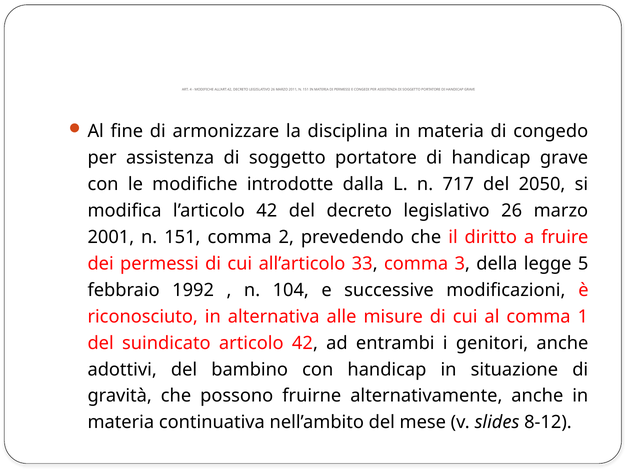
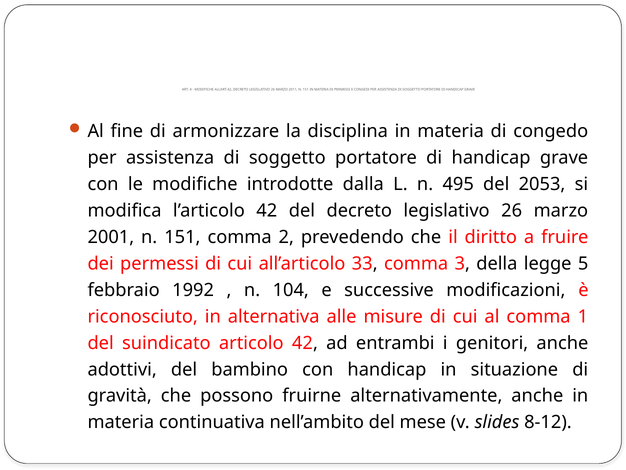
717: 717 -> 495
2050: 2050 -> 2053
